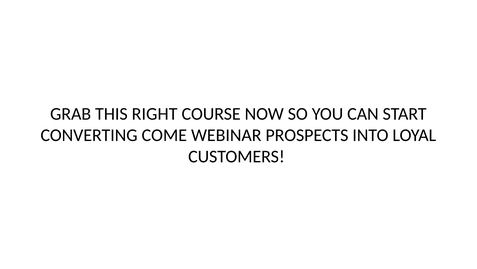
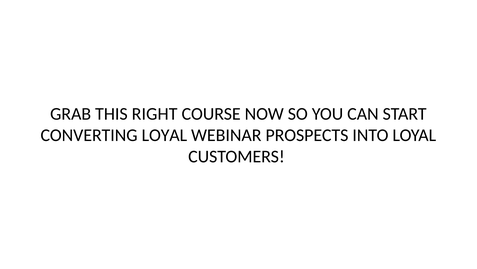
CONVERTING COME: COME -> LOYAL
